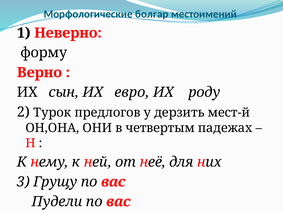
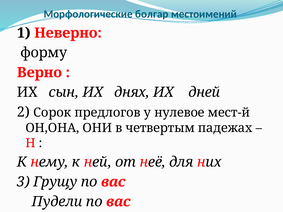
евро: евро -> днях
роду: роду -> дней
Турок: Турок -> Сорок
дерзить: дерзить -> нулевое
